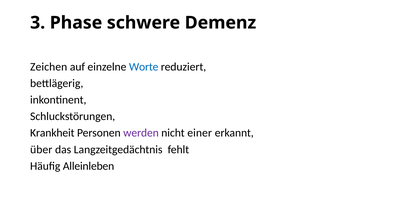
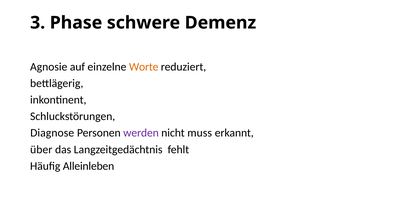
Zeichen: Zeichen -> Agnosie
Worte colour: blue -> orange
Krankheit: Krankheit -> Diagnose
einer: einer -> muss
